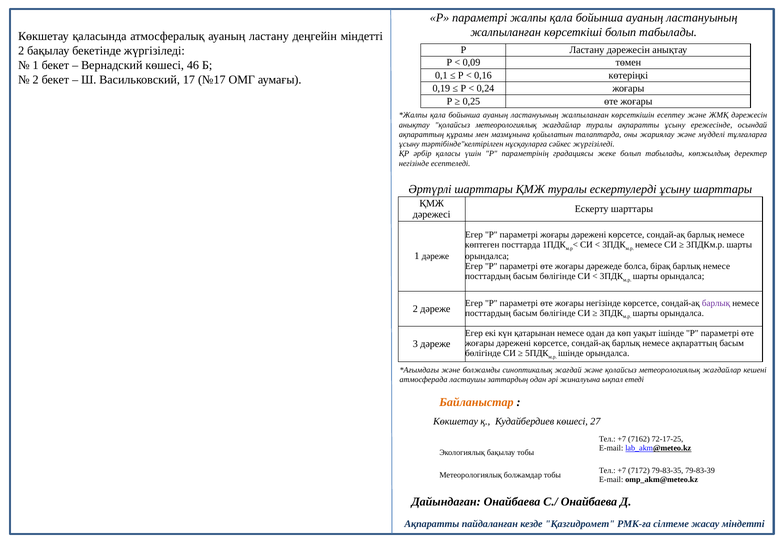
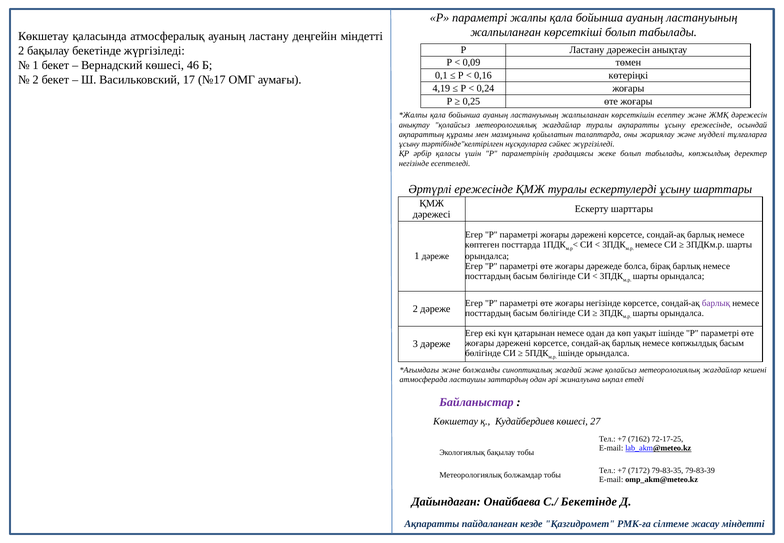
0,19: 0,19 -> 4,19
Әртүрлі шарттары: шарттары -> ережесінде
немесе ақпараттың: ақпараттың -> көпжылдық
Байланыстар colour: orange -> purple
С./ Онайбаева: Онайбаева -> Бекетінде
